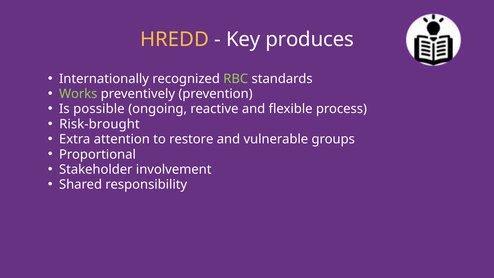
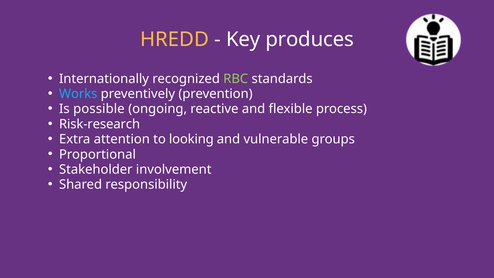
Works colour: light green -> light blue
Risk-brought: Risk-brought -> Risk-research
restore: restore -> looking
